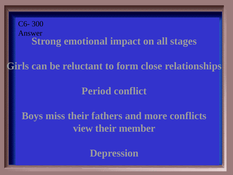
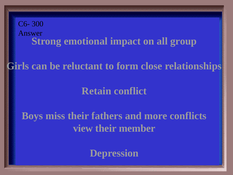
stages: stages -> group
Period: Period -> Retain
